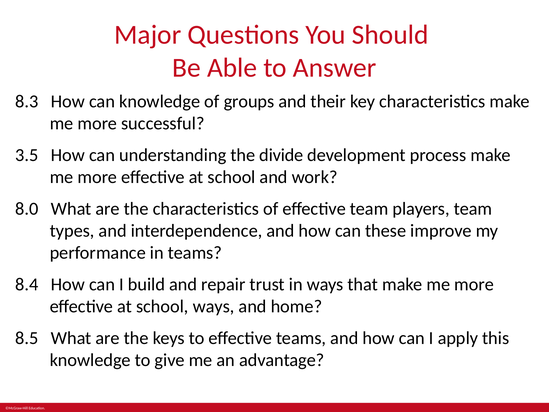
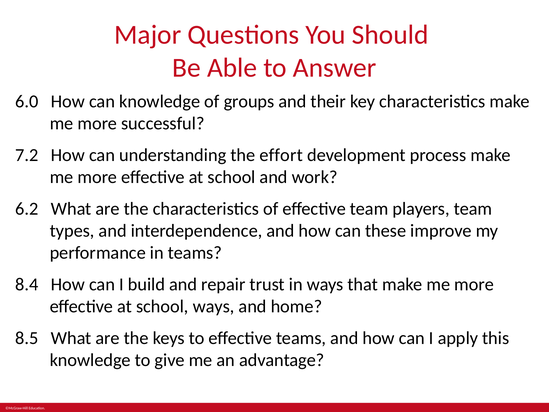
8.3: 8.3 -> 6.0
3.5: 3.5 -> 7.2
divide: divide -> effort
8.0: 8.0 -> 6.2
